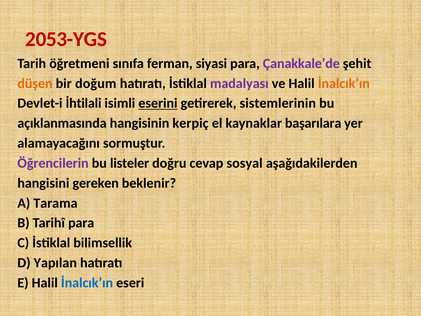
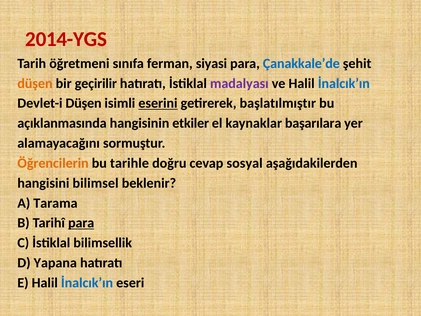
2053-YGS: 2053-YGS -> 2014-YGS
Çanakkale’de colour: purple -> blue
doğum: doğum -> geçirilir
İnalcık’ın at (344, 83) colour: orange -> blue
Devlet-i İhtilali: İhtilali -> Düşen
sistemlerinin: sistemlerinin -> başlatılmıştır
kerpiç: kerpiç -> etkiler
Öğrencilerin colour: purple -> orange
listeler: listeler -> tarihle
gereken: gereken -> bilimsel
para at (81, 223) underline: none -> present
Yapılan: Yapılan -> Yapana
